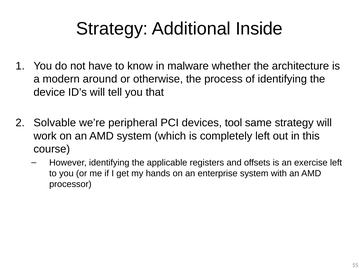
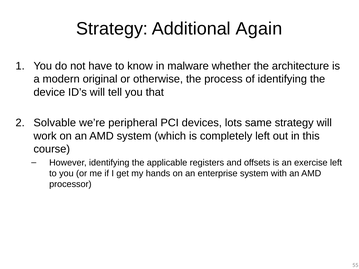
Inside: Inside -> Again
around: around -> original
tool: tool -> lots
